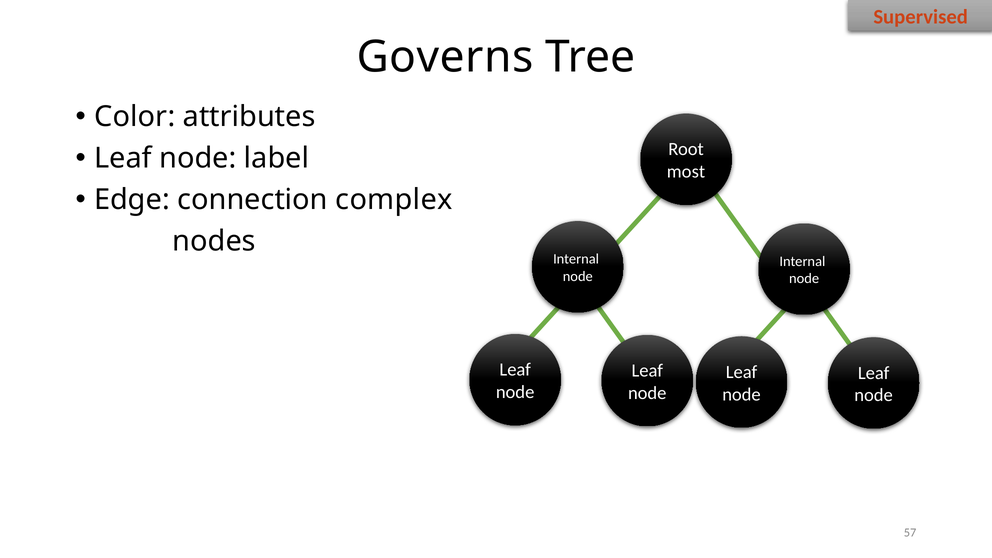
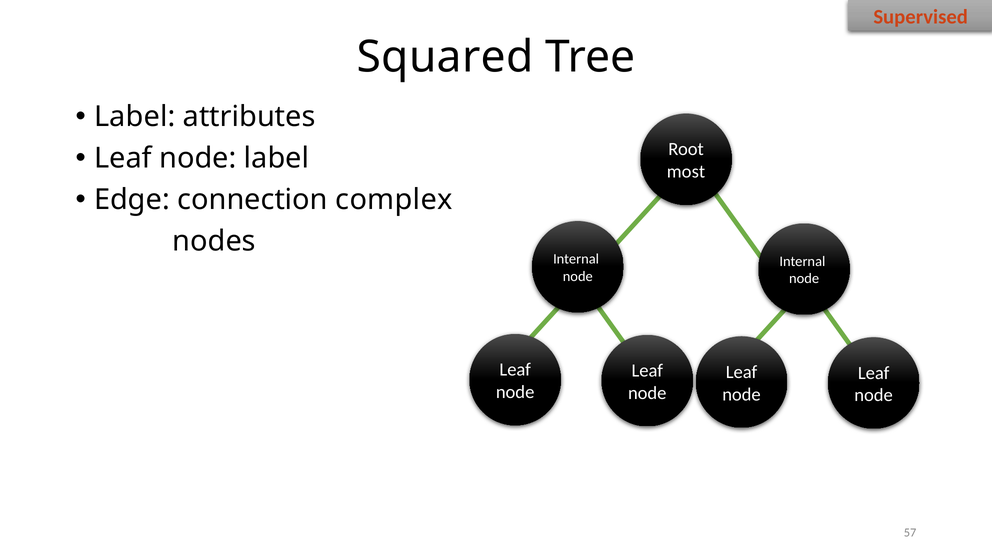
Governs: Governs -> Squared
Color at (135, 117): Color -> Label
